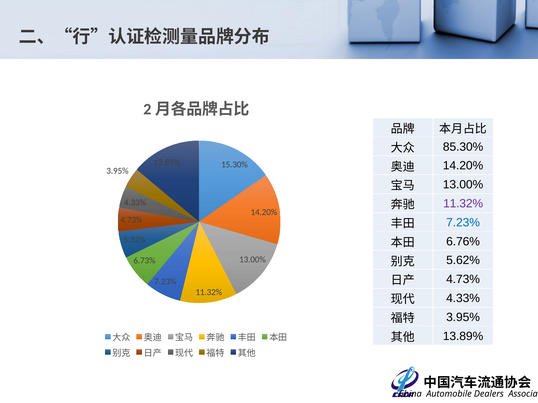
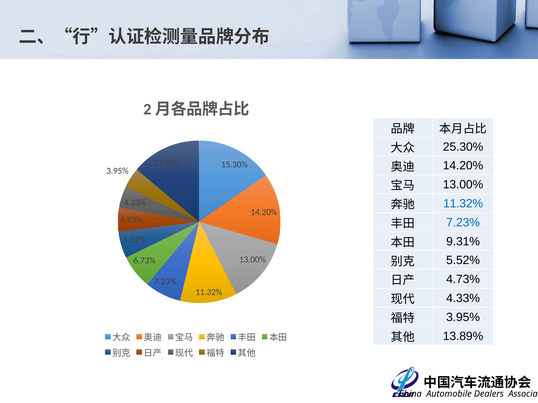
85.30%: 85.30% -> 25.30%
11.32% at (463, 204) colour: purple -> blue
6.76%: 6.76% -> 9.31%
5.62%: 5.62% -> 5.52%
